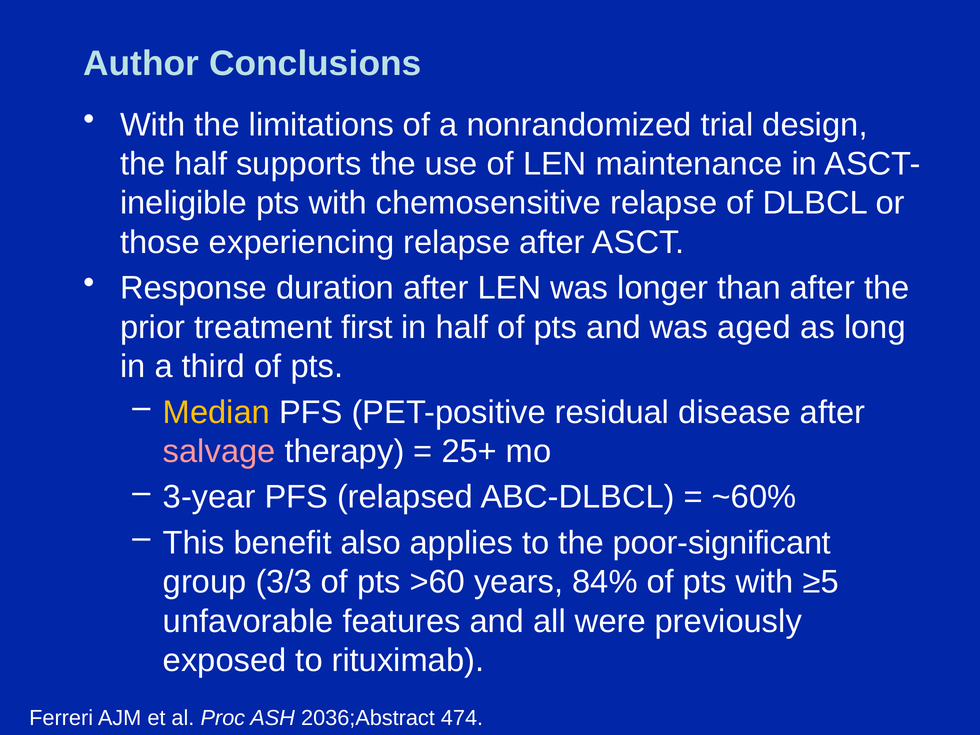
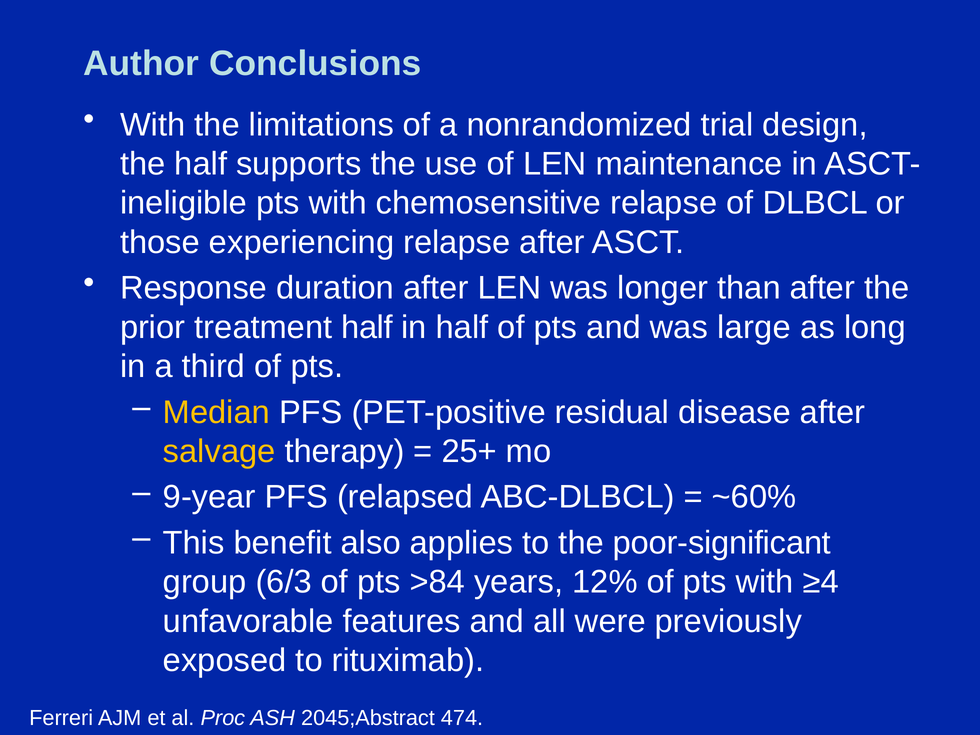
treatment first: first -> half
aged: aged -> large
salvage colour: pink -> yellow
3-year: 3-year -> 9-year
3/3: 3/3 -> 6/3
>60: >60 -> >84
84%: 84% -> 12%
≥5: ≥5 -> ≥4
2036;Abstract: 2036;Abstract -> 2045;Abstract
